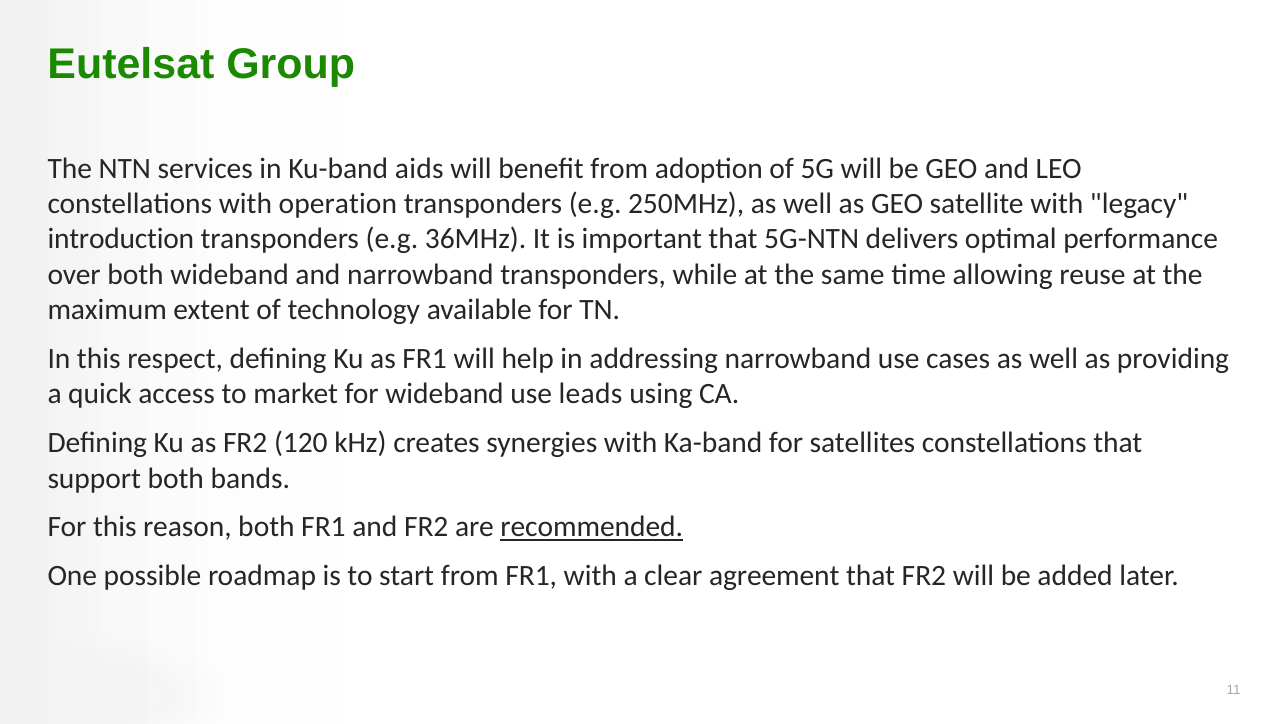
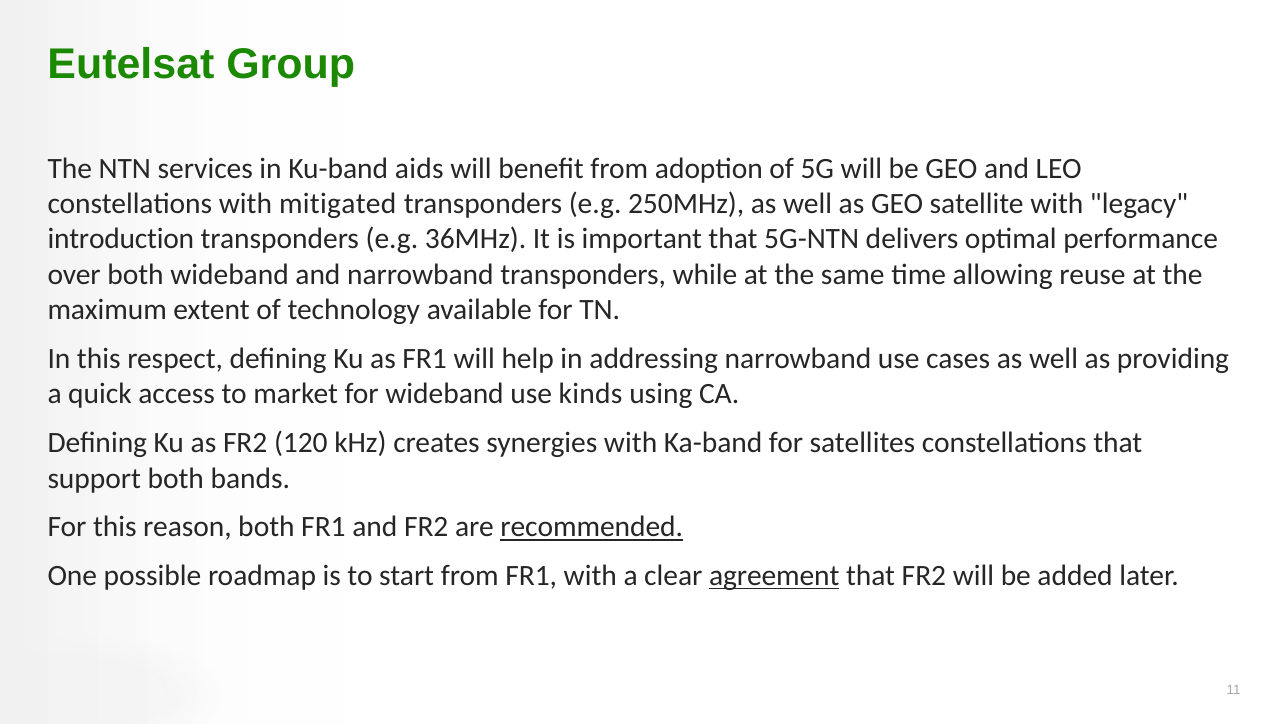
operation: operation -> mitigated
leads: leads -> kinds
agreement underline: none -> present
